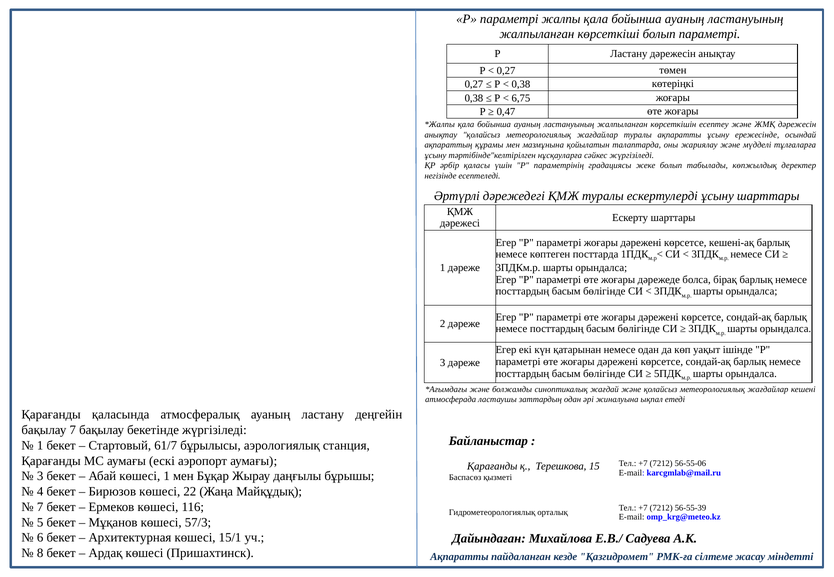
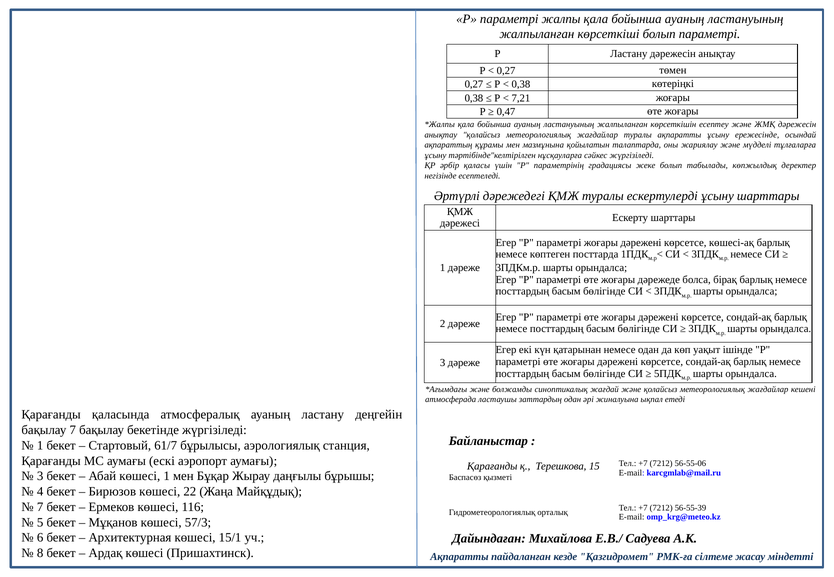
6,75: 6,75 -> 7,21
кешені-ақ: кешені-ақ -> көшесі-ақ
